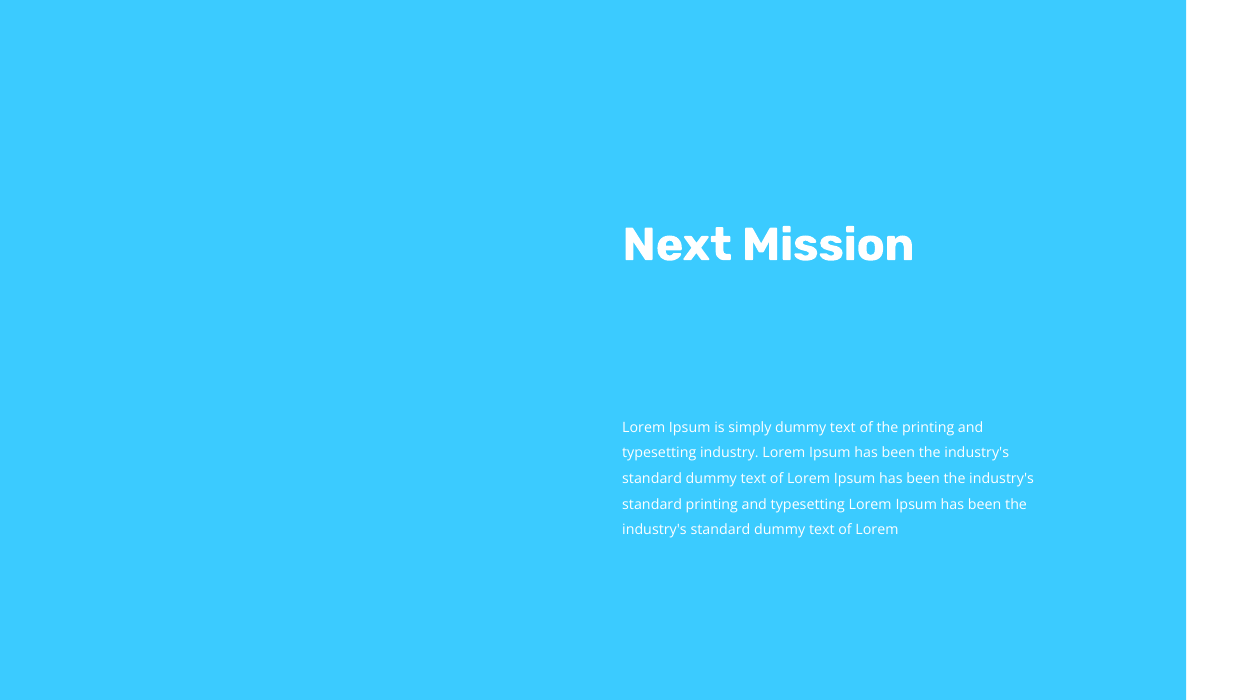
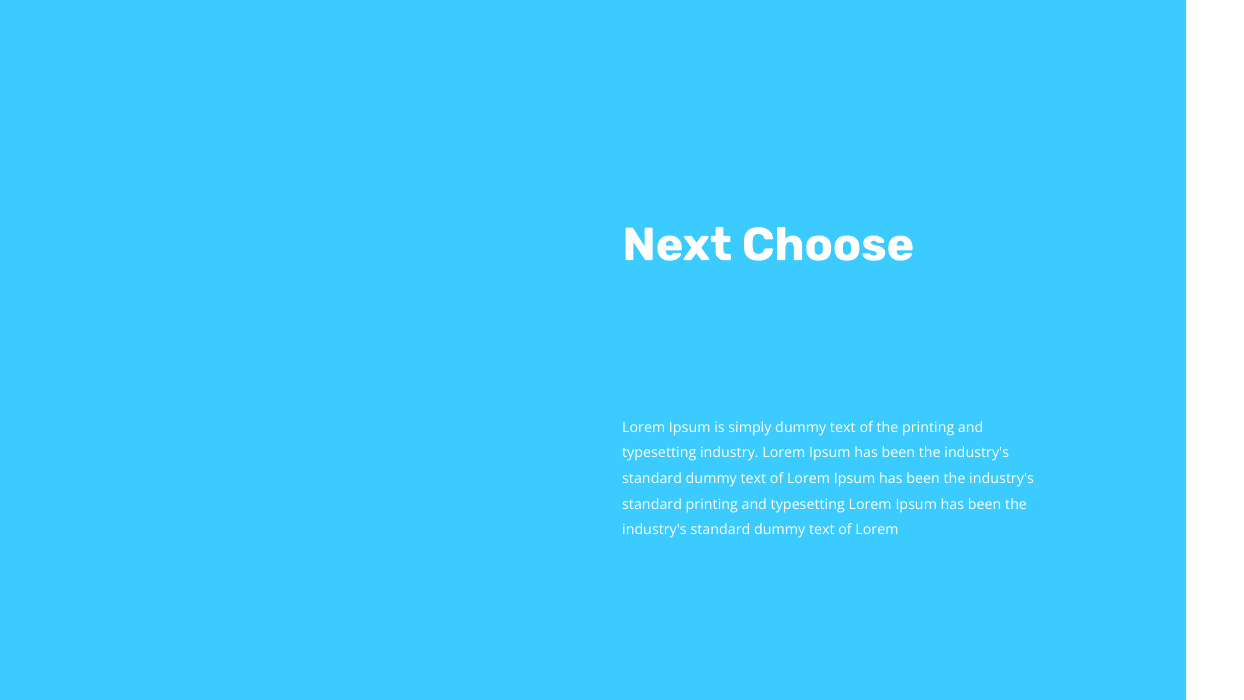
Mission: Mission -> Choose
